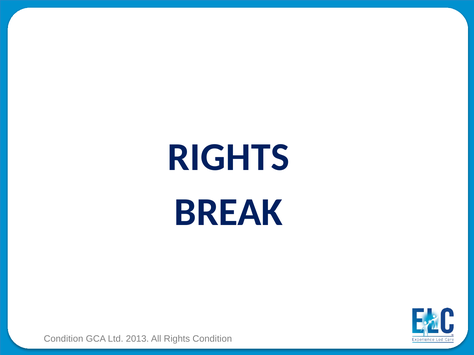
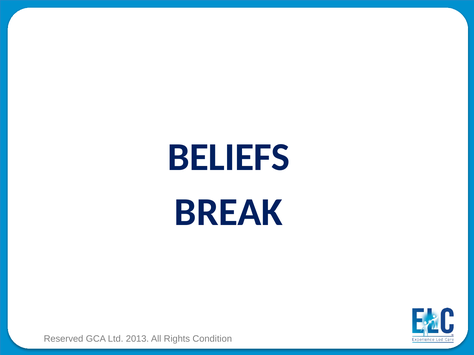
RIGHTS at (228, 157): RIGHTS -> BELIEFS
Condition at (64, 339): Condition -> Reserved
